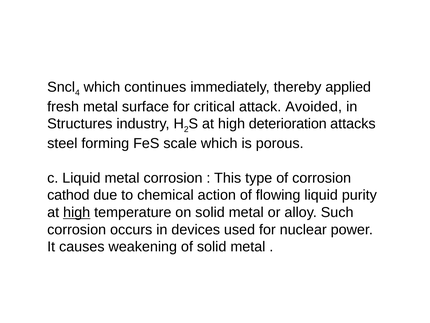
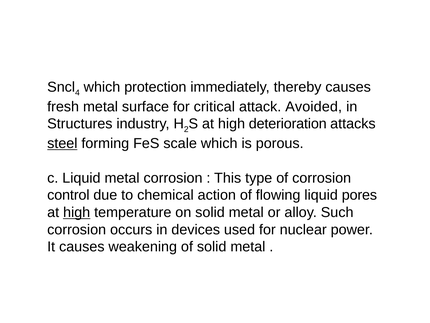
continues: continues -> protection
thereby applied: applied -> causes
steel underline: none -> present
cathod: cathod -> control
purity: purity -> pores
